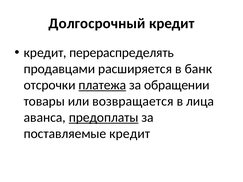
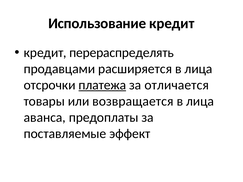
Долгосрочный: Долгосрочный -> Использование
банк at (198, 69): банк -> лица
обращении: обращении -> отличается
предоплаты underline: present -> none
поставляемые кредит: кредит -> эффект
